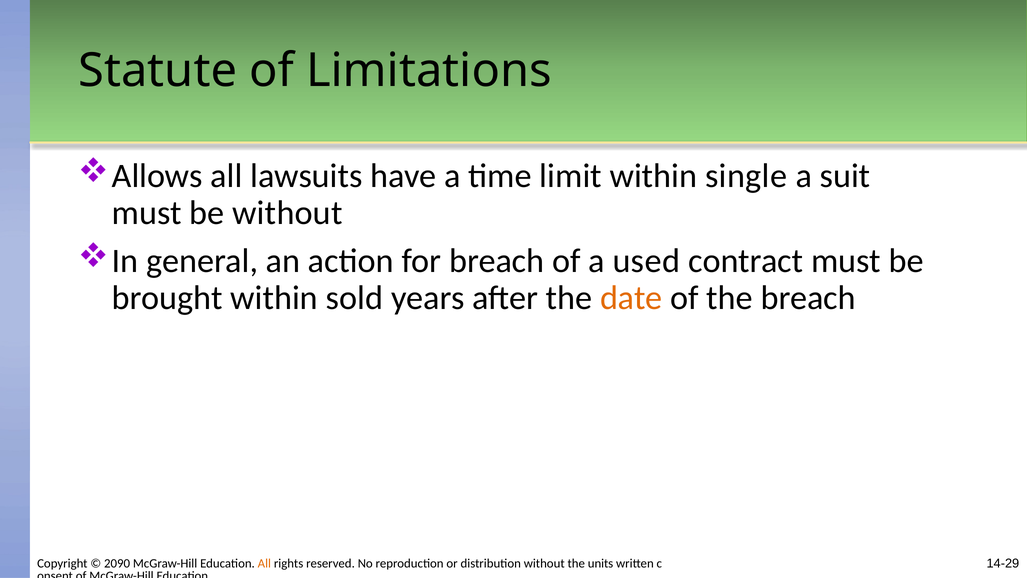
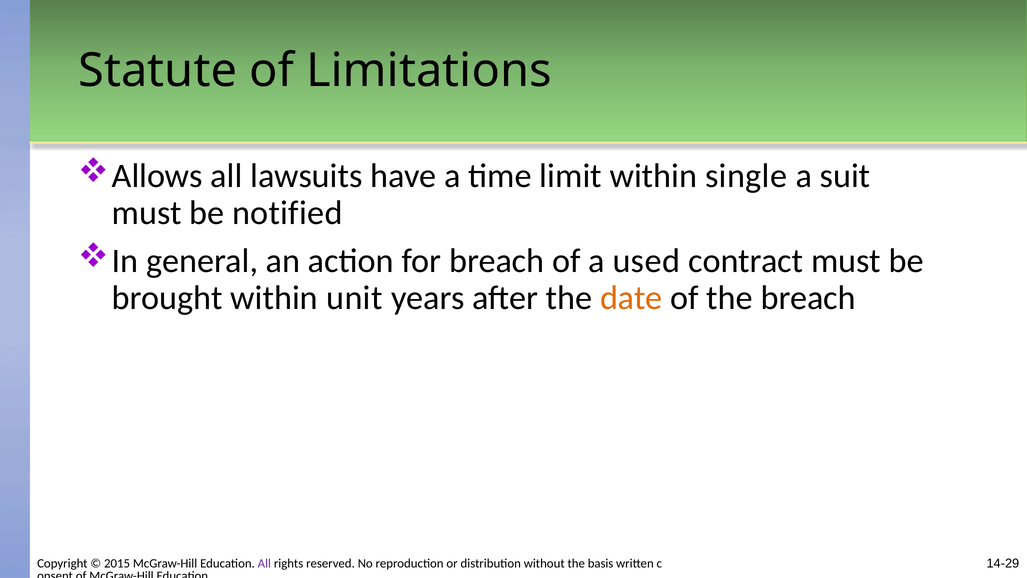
be without: without -> notified
sold: sold -> unit
2090: 2090 -> 2015
All at (264, 563) colour: orange -> purple
units: units -> basis
